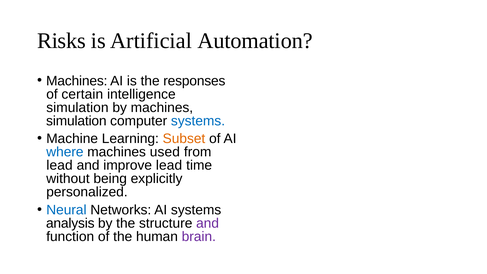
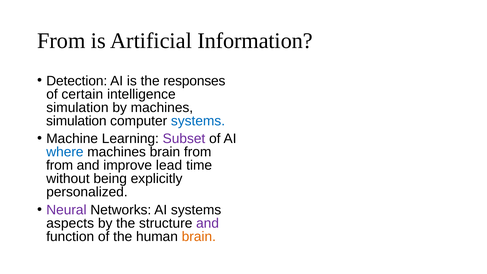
Risks at (61, 41): Risks -> From
Automation: Automation -> Information
Machines at (77, 81): Machines -> Detection
Subset colour: orange -> purple
machines used: used -> brain
lead at (59, 165): lead -> from
Neural colour: blue -> purple
analysis: analysis -> aspects
brain at (199, 237) colour: purple -> orange
